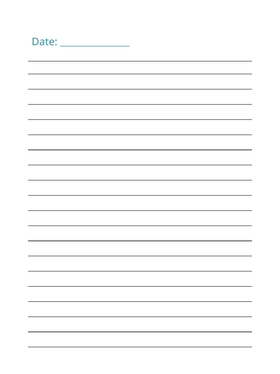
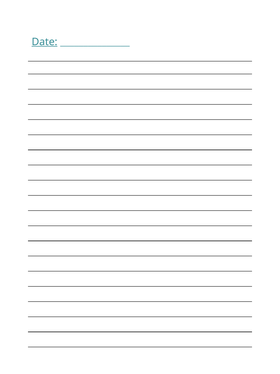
Date underline: none -> present
